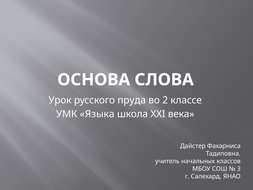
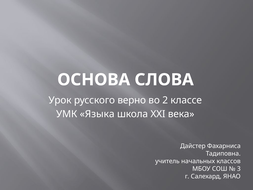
пруда: пруда -> верно
